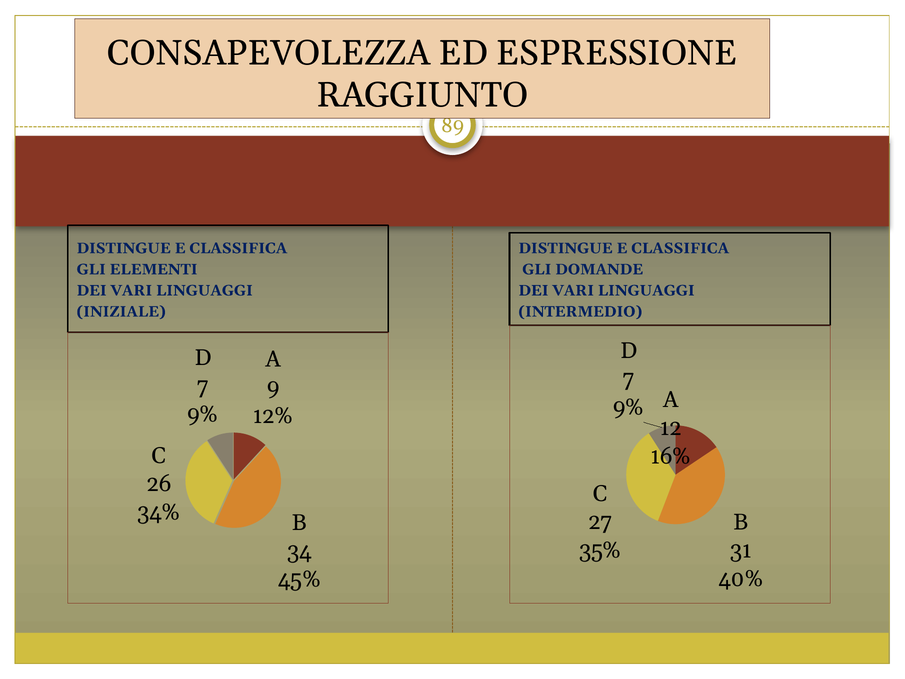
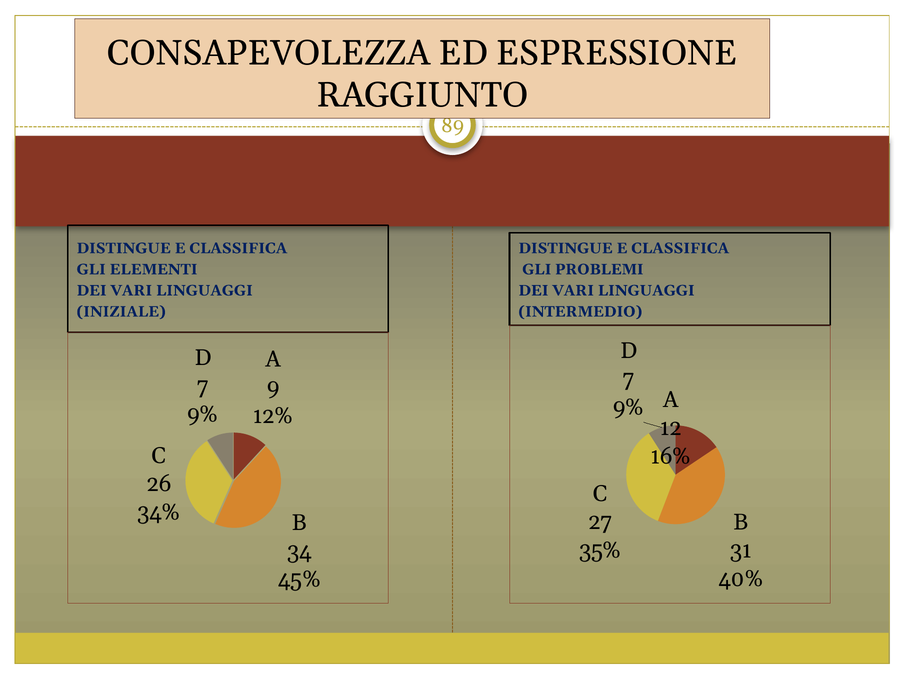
DOMANDE: DOMANDE -> PROBLEMI
